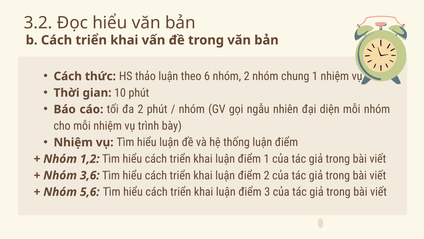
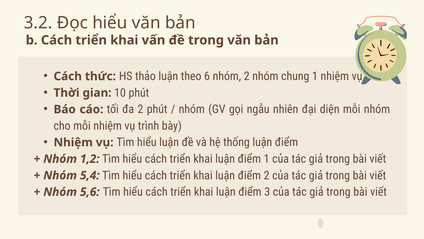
3,6: 3,6 -> 5,4
